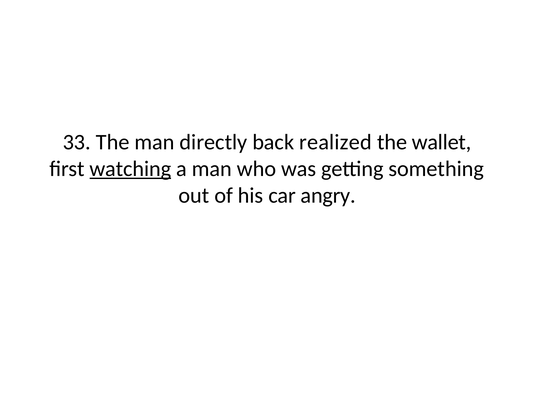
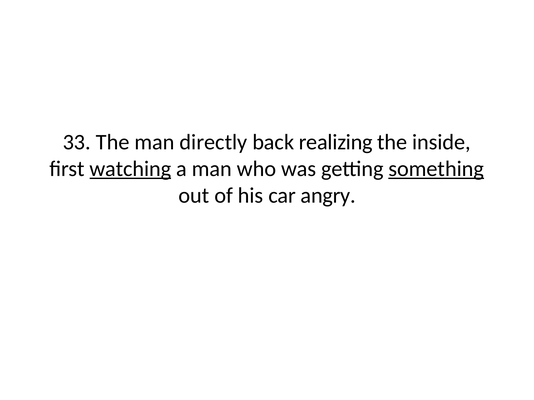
realized: realized -> realizing
wallet: wallet -> inside
something underline: none -> present
